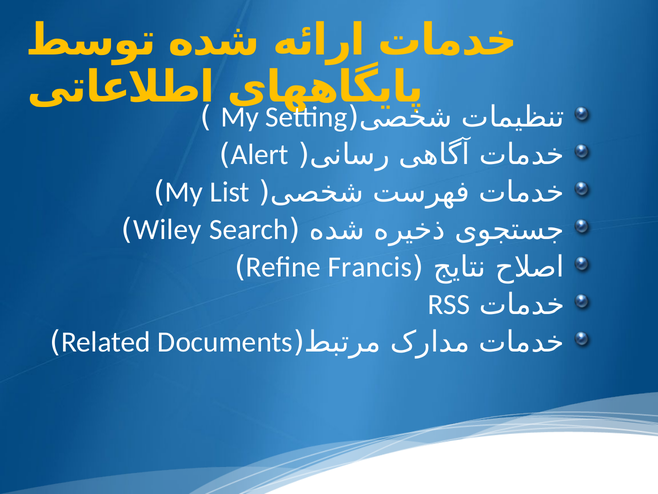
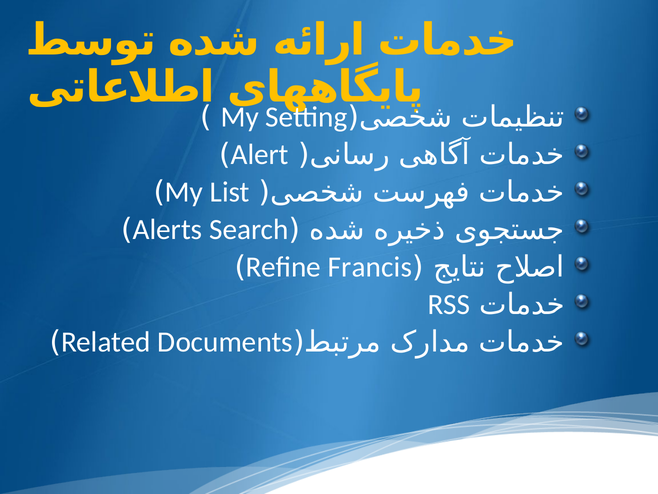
Wiley: Wiley -> Alerts
